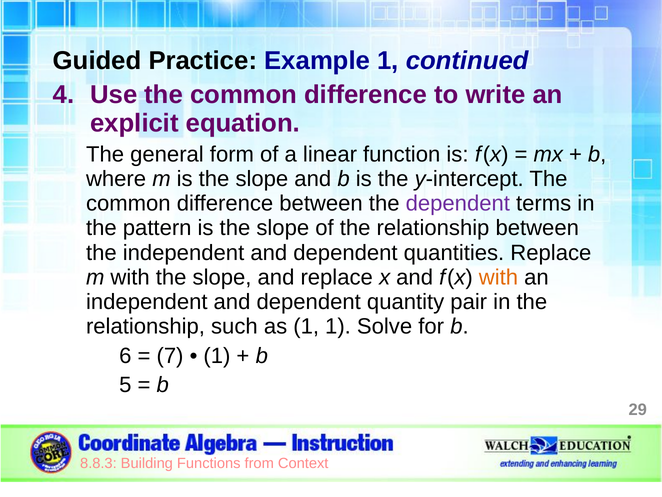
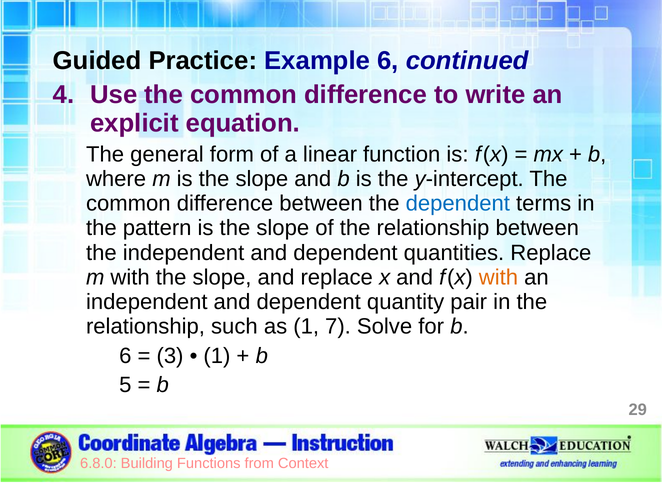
Example 1: 1 -> 6
dependent at (458, 203) colour: purple -> blue
1 1: 1 -> 7
7: 7 -> 3
8.8.3: 8.8.3 -> 6.8.0
